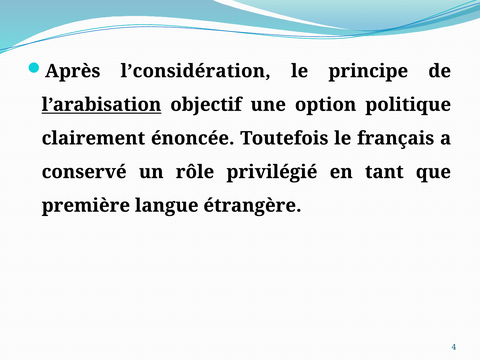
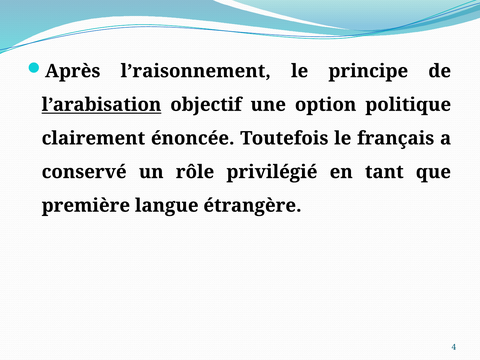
l’considération: l’considération -> l’raisonnement
